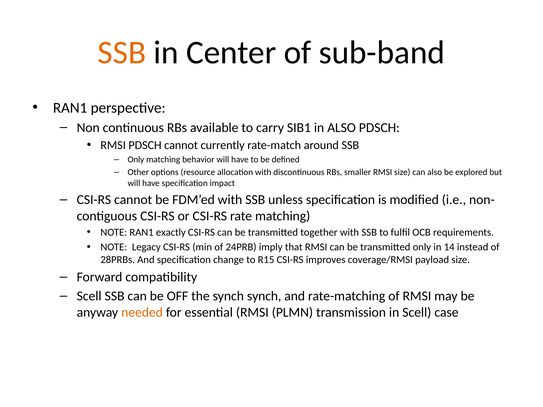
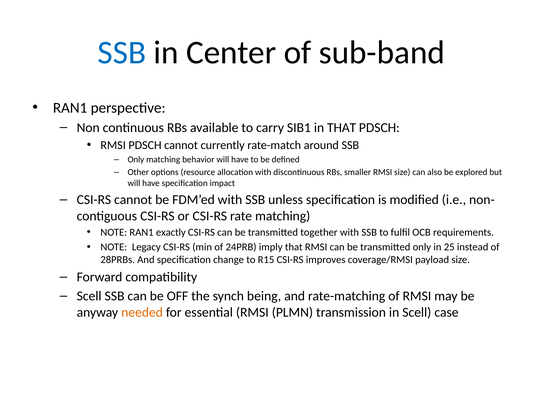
SSB at (122, 53) colour: orange -> blue
in ALSO: ALSO -> THAT
14: 14 -> 25
synch synch: synch -> being
